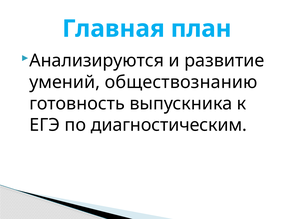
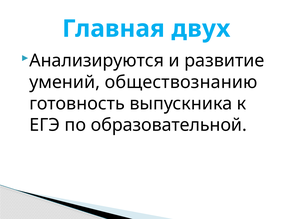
план: план -> двух
диагностическим: диагностическим -> образовательной
